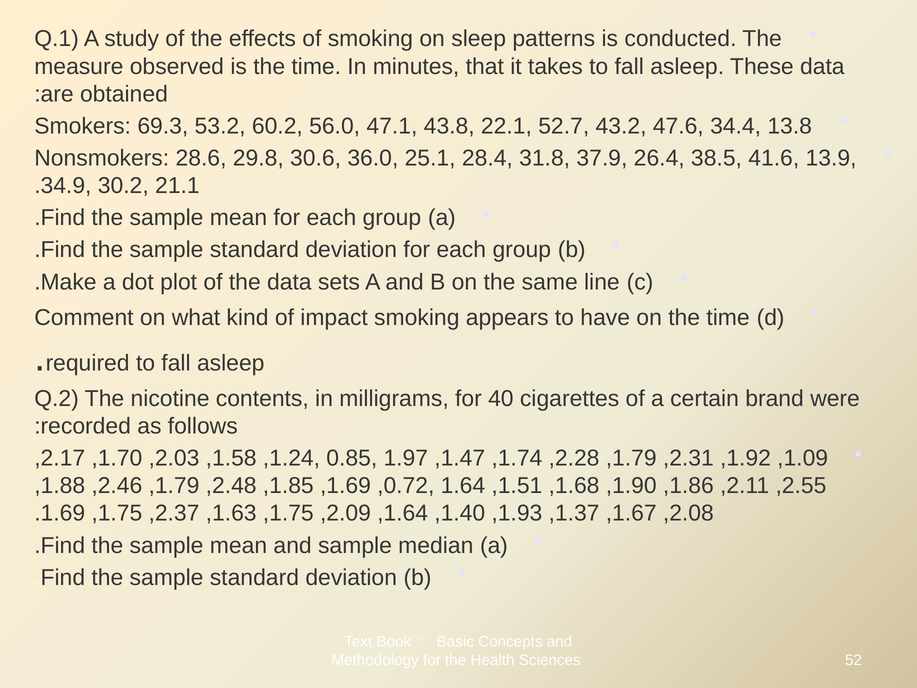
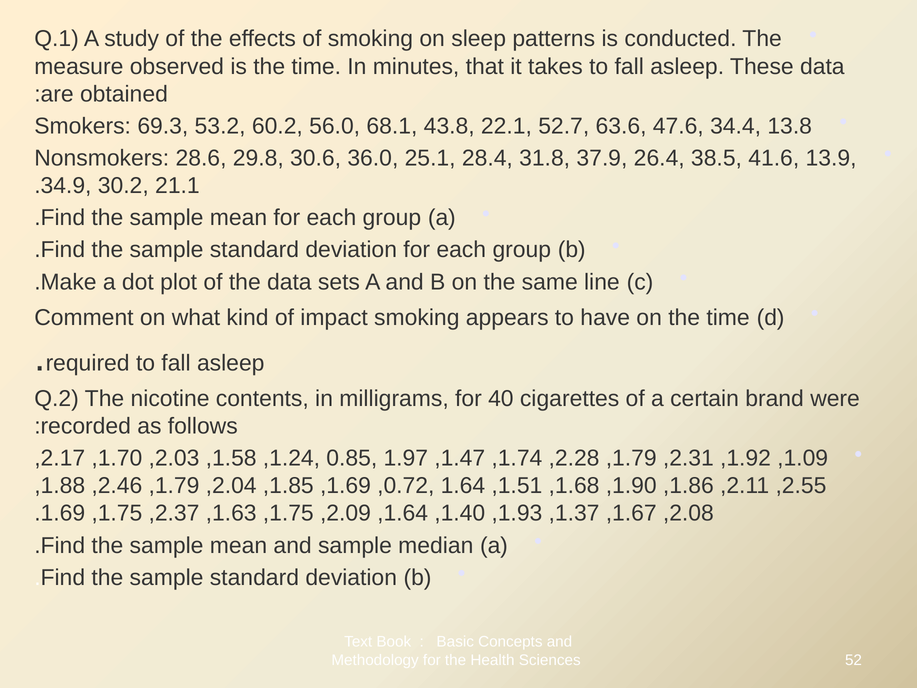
47.1: 47.1 -> 68.1
43.2: 43.2 -> 63.6
2.48: 2.48 -> 2.04
